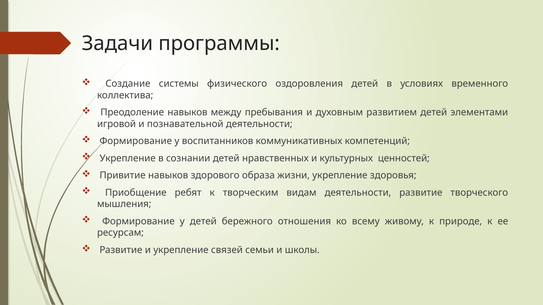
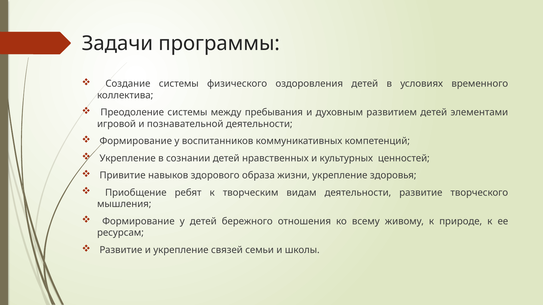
Преодоление навыков: навыков -> системы
